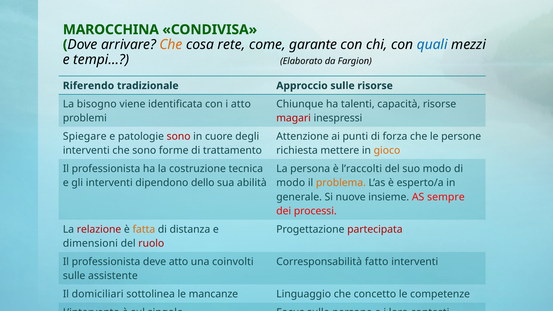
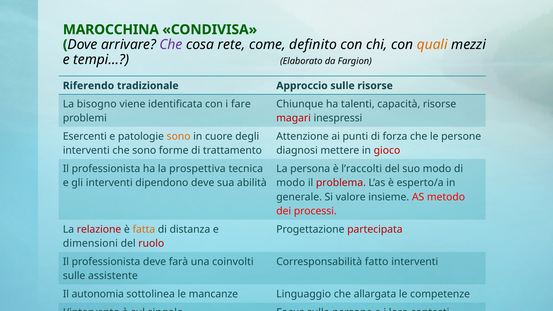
Che at (171, 45) colour: orange -> purple
garante: garante -> definito
quali colour: blue -> orange
i atto: atto -> fare
Spiegare: Spiegare -> Esercenti
sono at (179, 136) colour: red -> orange
richiesta: richiesta -> diagnosi
gioco colour: orange -> red
costruzione: costruzione -> prospettiva
dipendono dello: dello -> deve
problema colour: orange -> red
nuove: nuove -> valore
sempre: sempre -> metodo
deve atto: atto -> farà
domiciliari: domiciliari -> autonomia
concetto: concetto -> allargata
